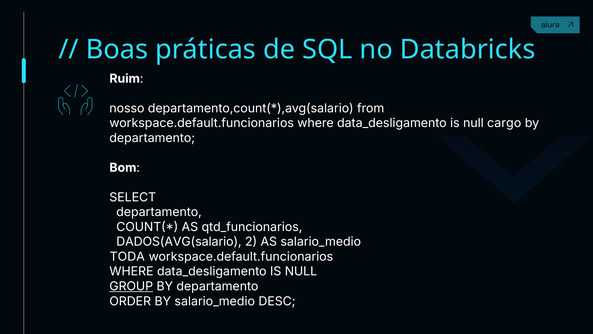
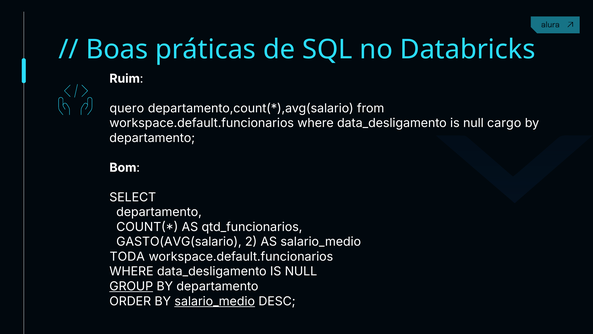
nosso: nosso -> quero
DADOS(AVG(salario: DADOS(AVG(salario -> GASTO(AVG(salario
salario_medio at (215, 301) underline: none -> present
